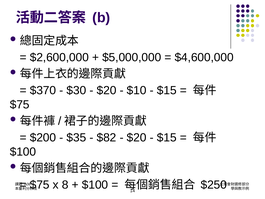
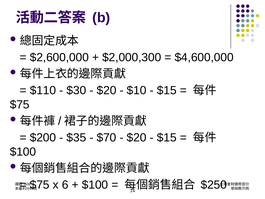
$5,000,000: $5,000,000 -> $2,000,300
$370: $370 -> $110
$82: $82 -> $70
8: 8 -> 6
